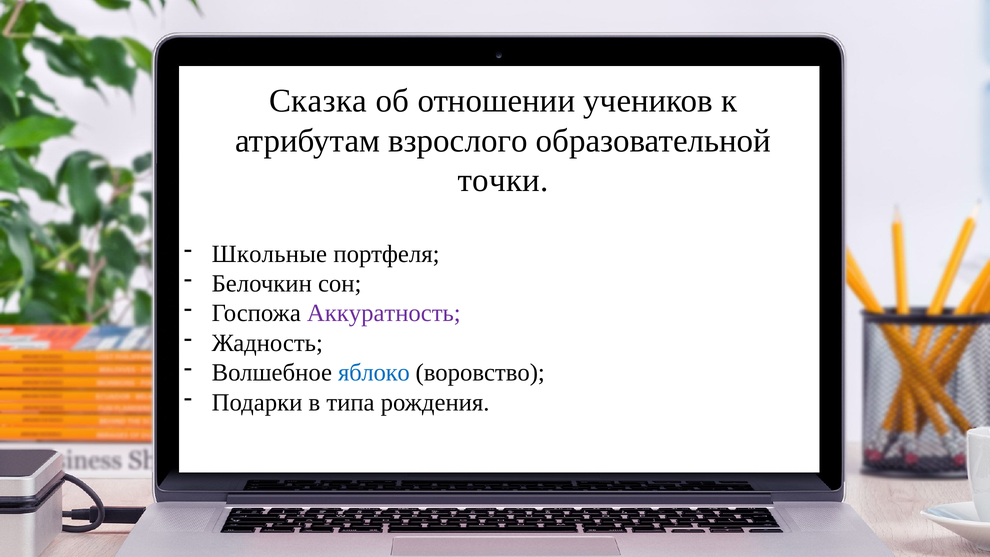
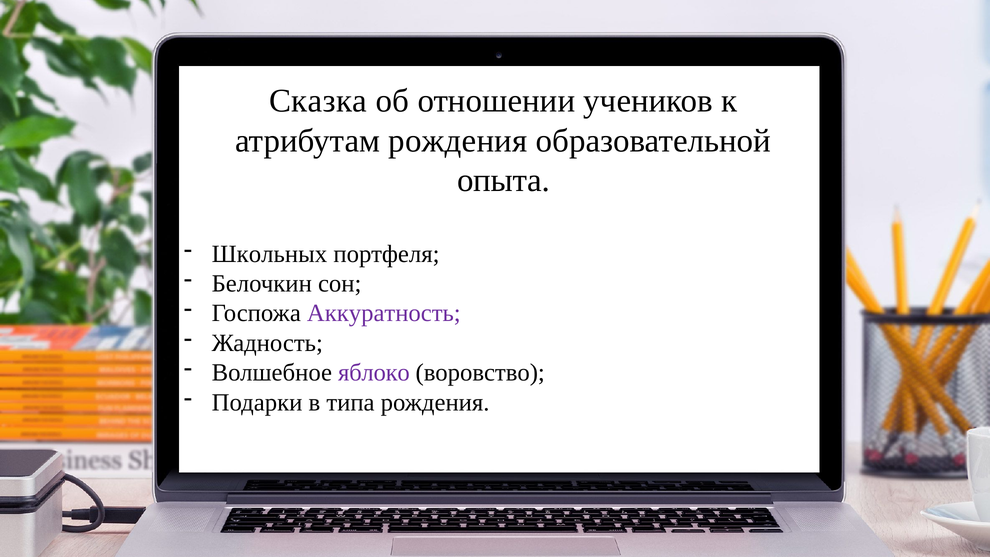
атрибутам взрослого: взрослого -> рождения
точки: точки -> опыта
Школьные: Школьные -> Школьных
яблоко colour: blue -> purple
